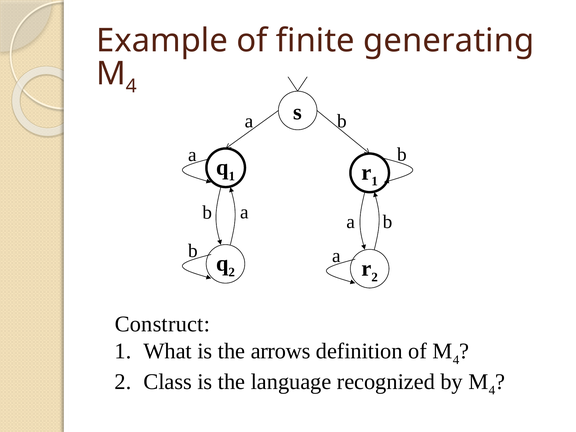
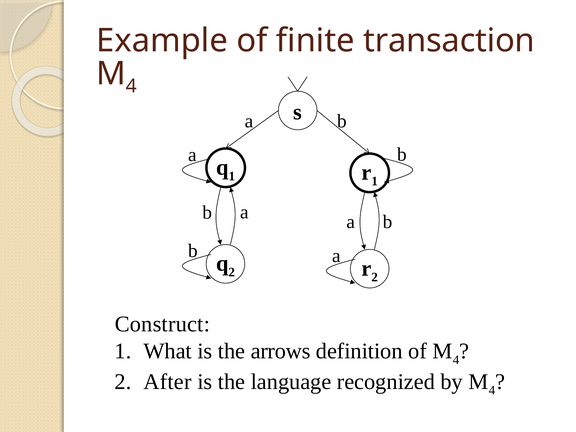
generating: generating -> transaction
Class: Class -> After
